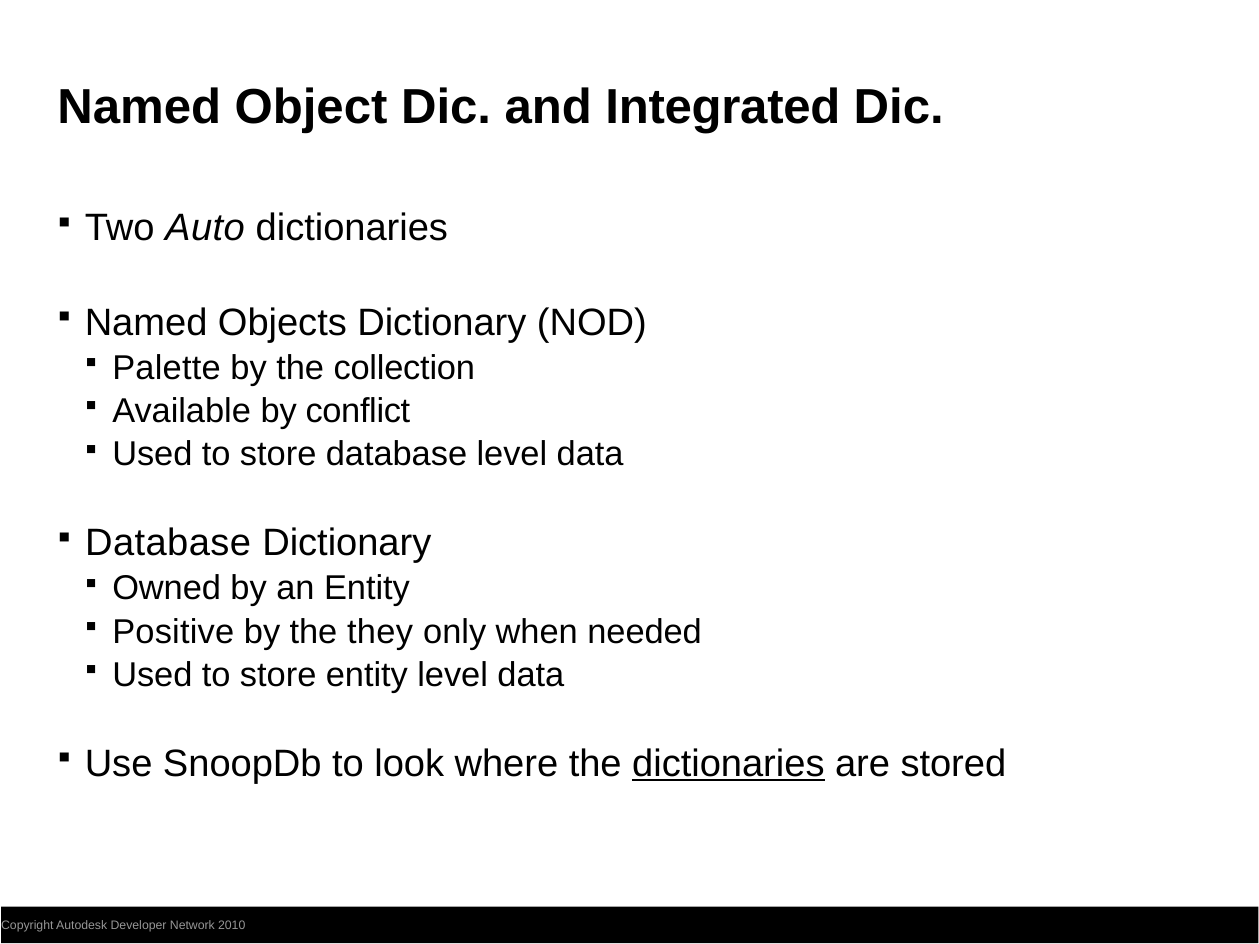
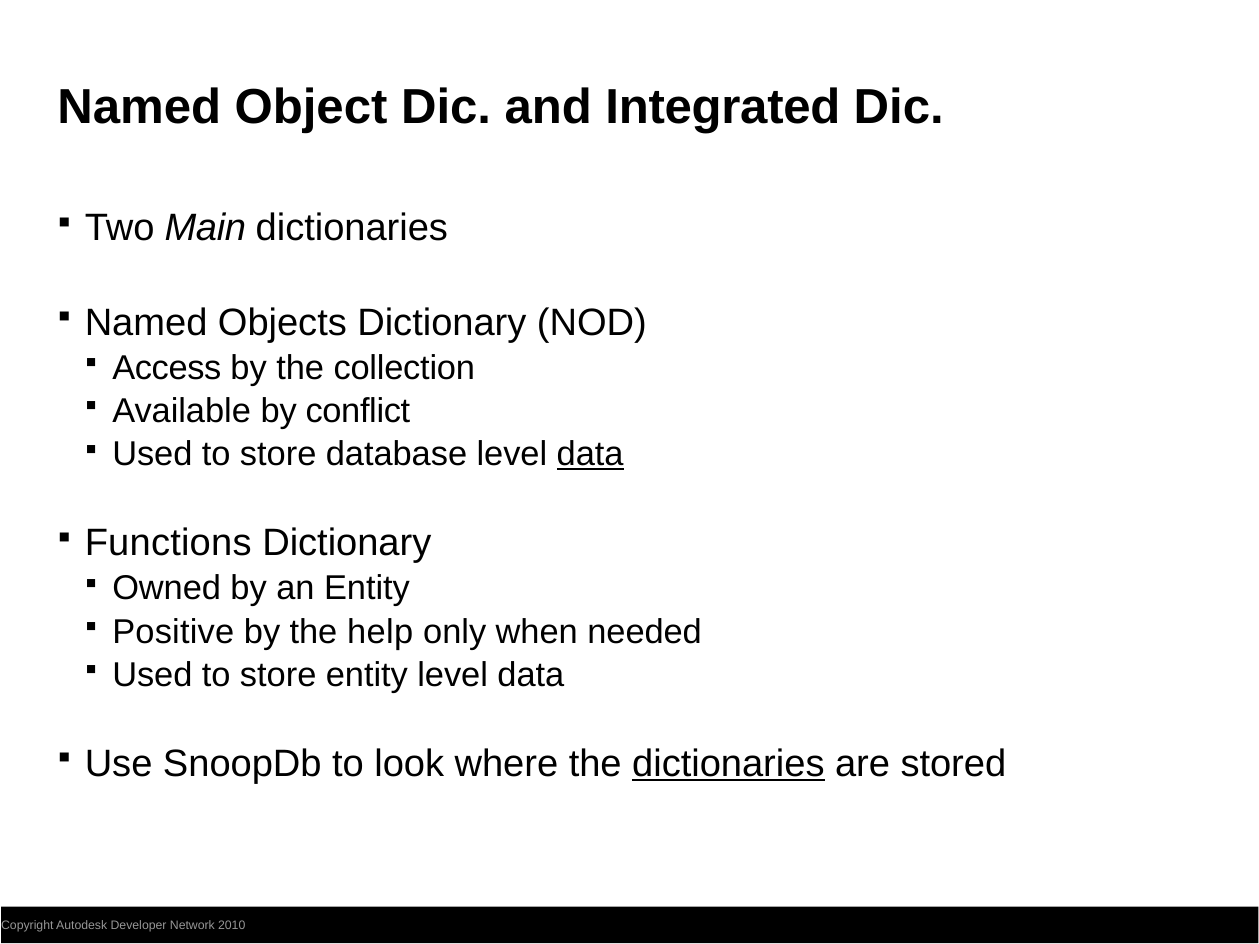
Auto: Auto -> Main
Palette: Palette -> Access
data at (590, 455) underline: none -> present
Database at (168, 543): Database -> Functions
they: they -> help
